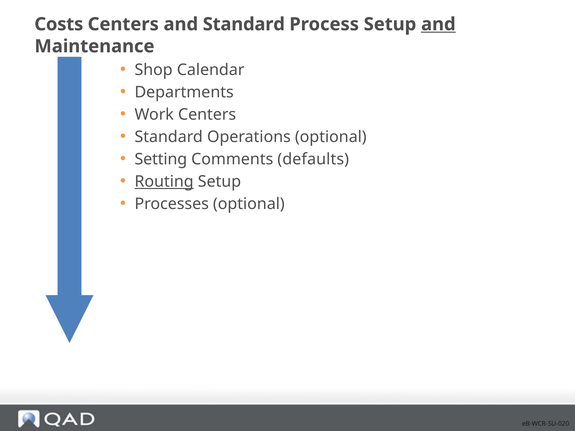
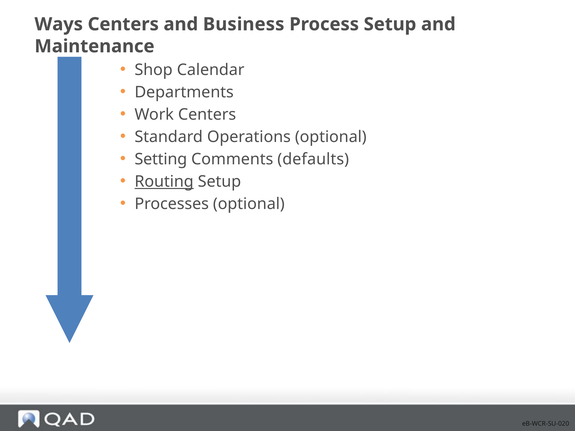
Costs: Costs -> Ways
and Standard: Standard -> Business
and at (438, 24) underline: present -> none
